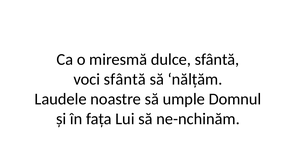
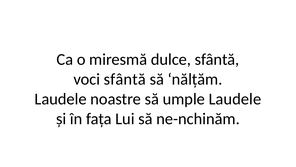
umple Domnul: Domnul -> Laudele
